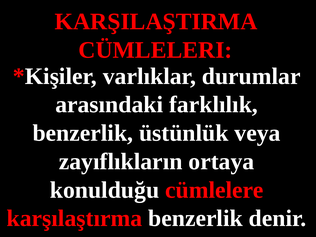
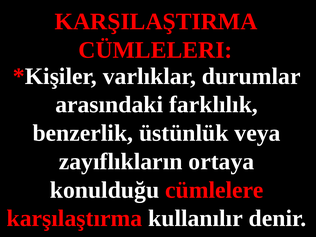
karşılaştırma benzerlik: benzerlik -> kullanılır
